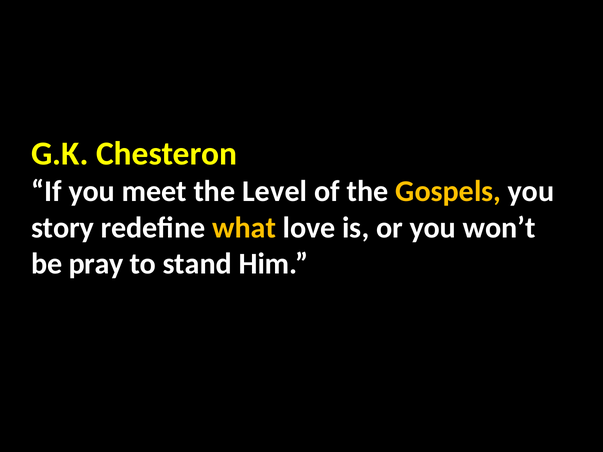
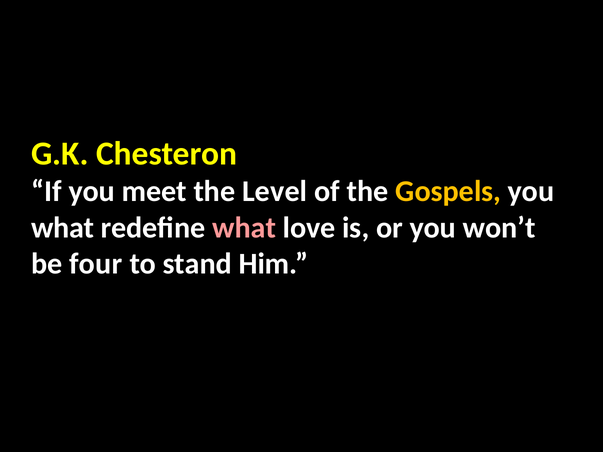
story at (63, 228): story -> what
what at (244, 228) colour: yellow -> pink
pray: pray -> four
